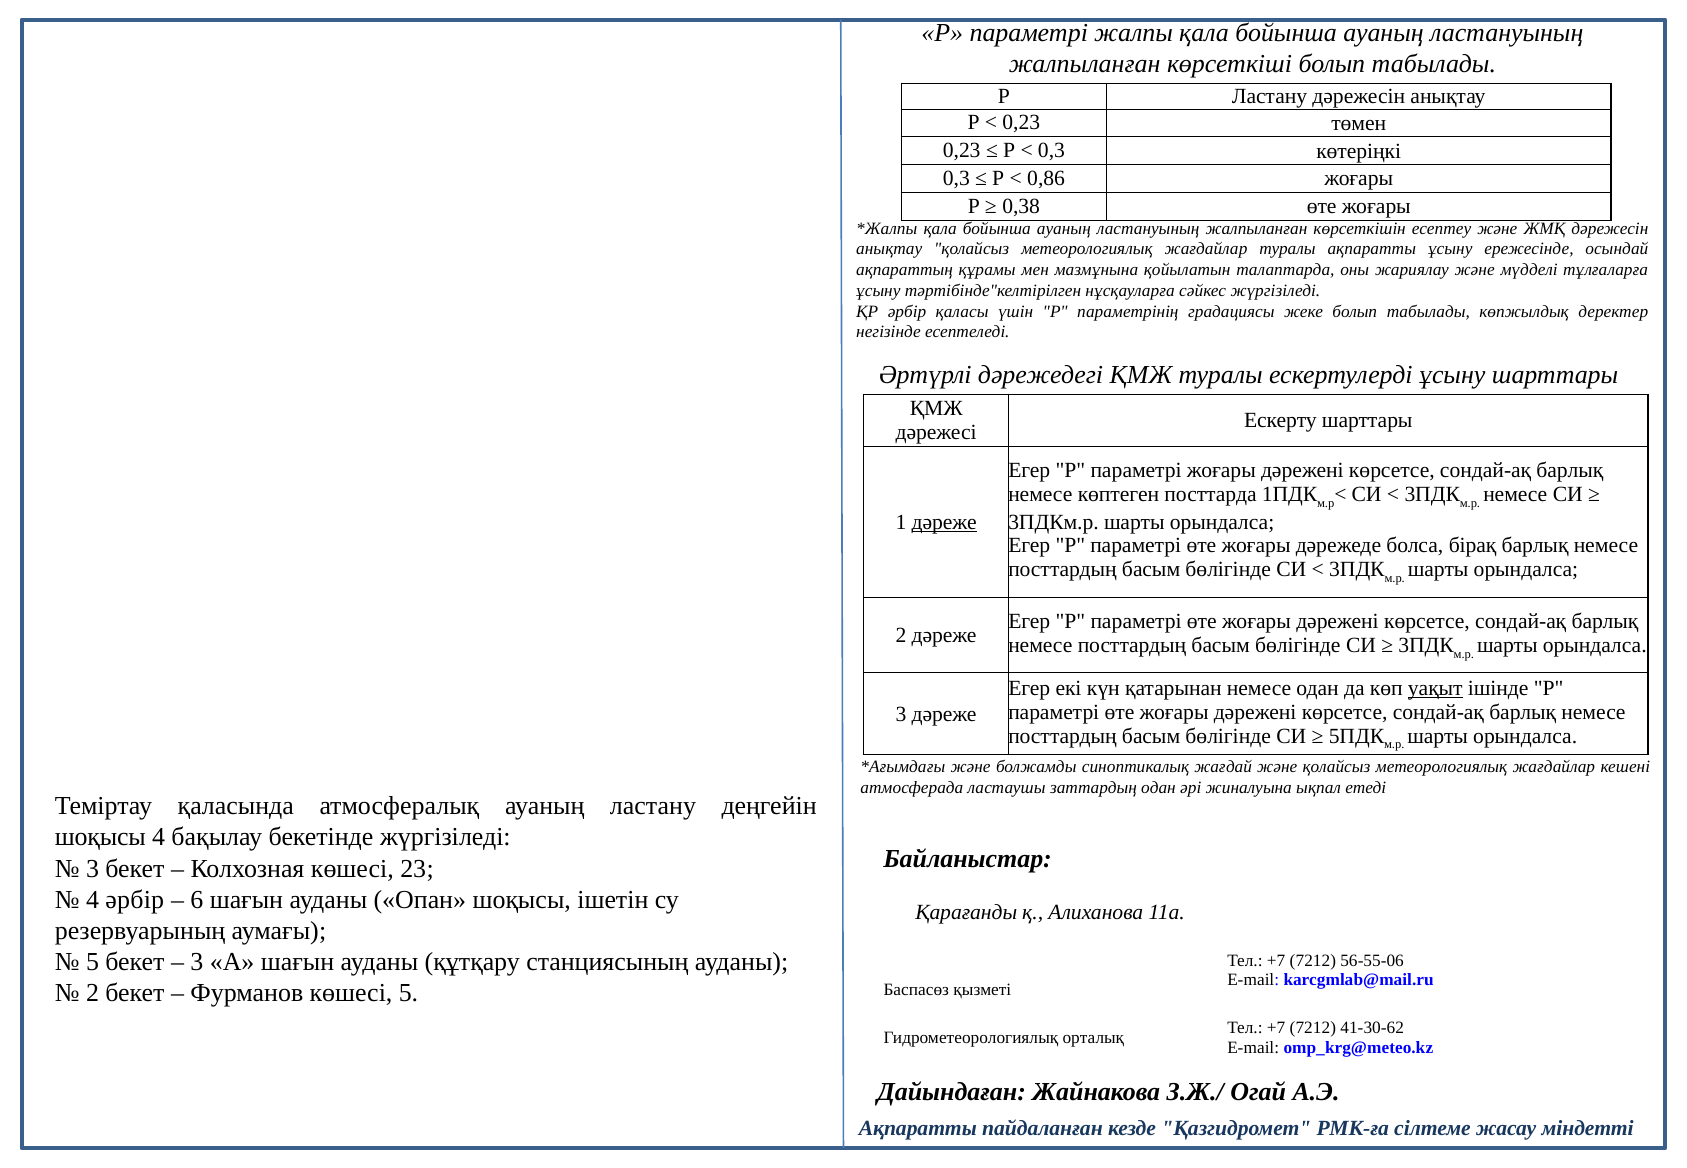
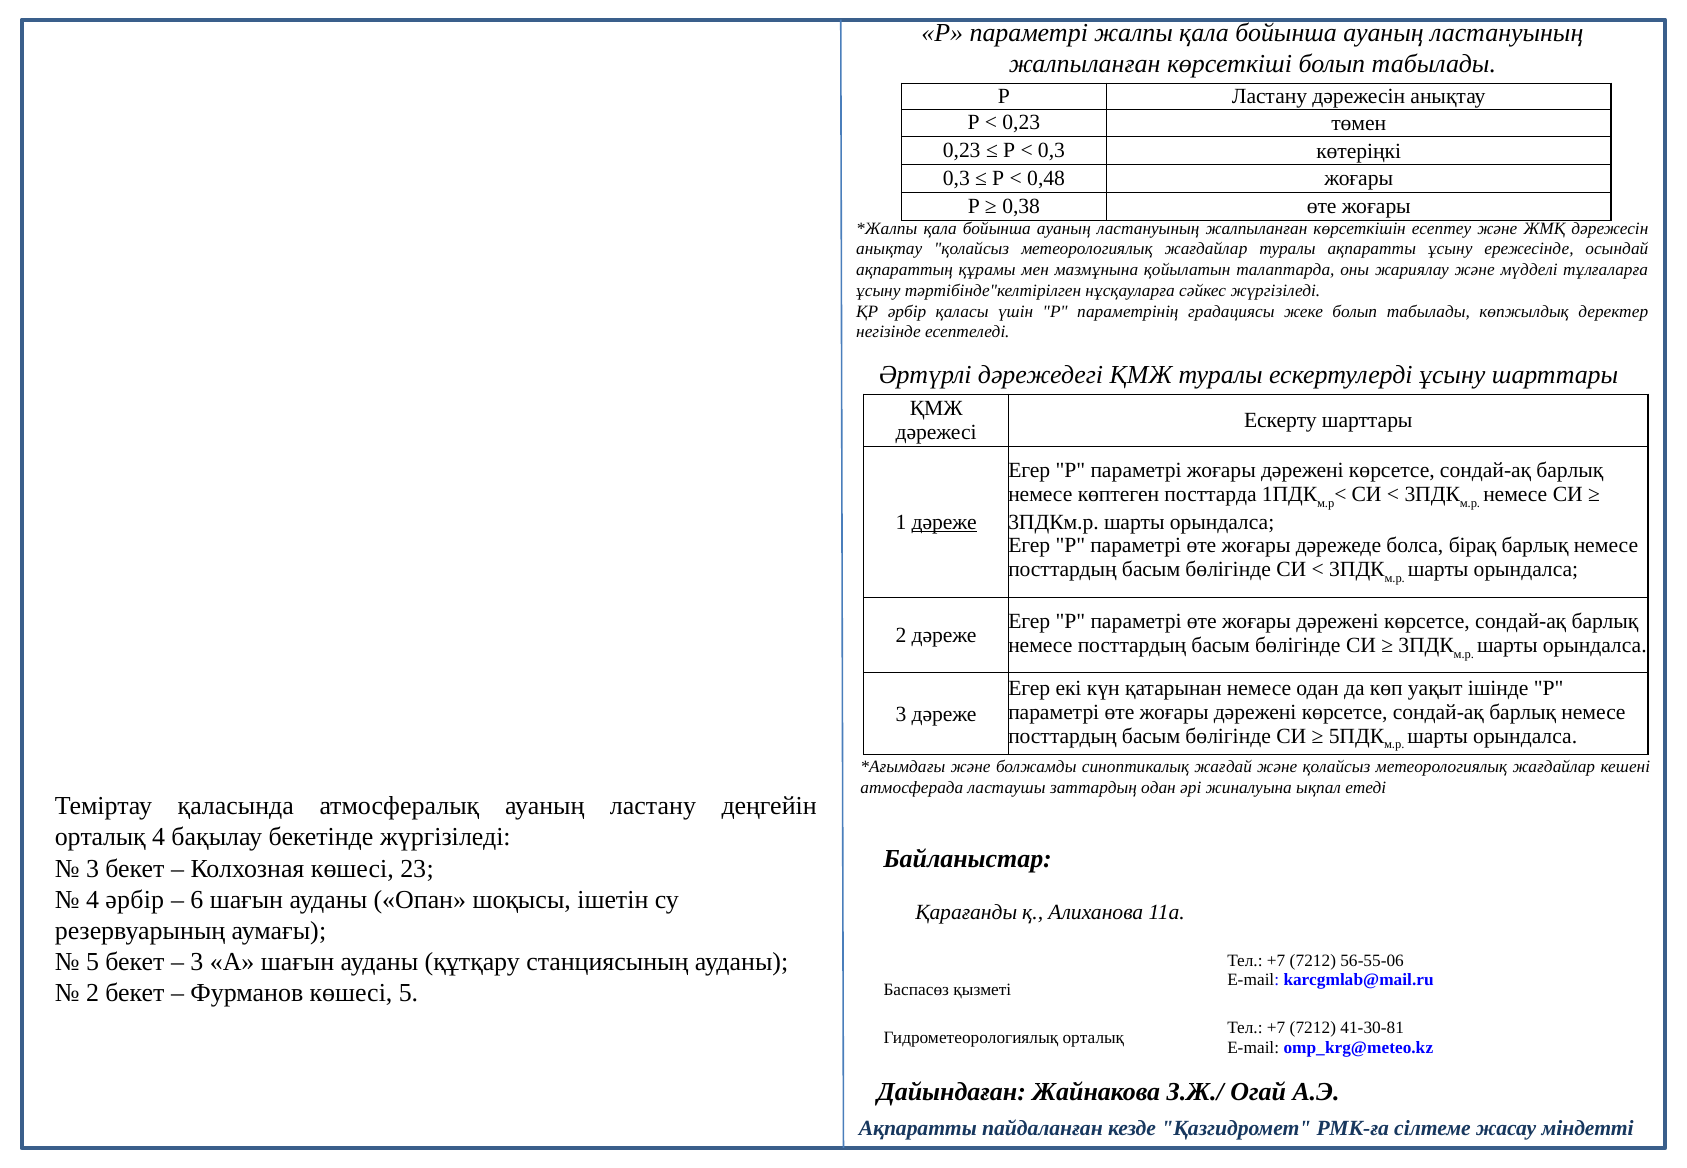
0,86: 0,86 -> 0,48
уақыт underline: present -> none
шоқысы at (100, 837): шоқысы -> орталық
41-30-62: 41-30-62 -> 41-30-81
